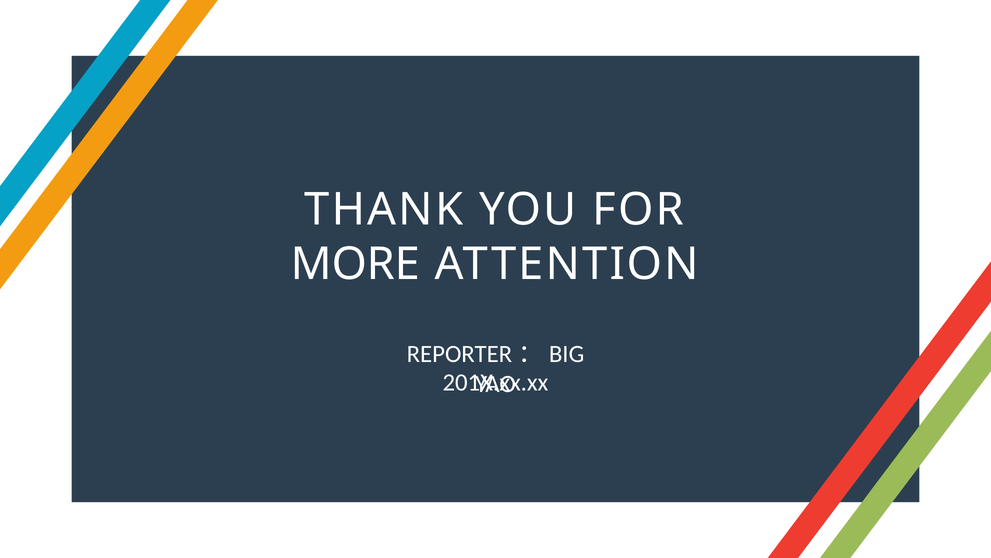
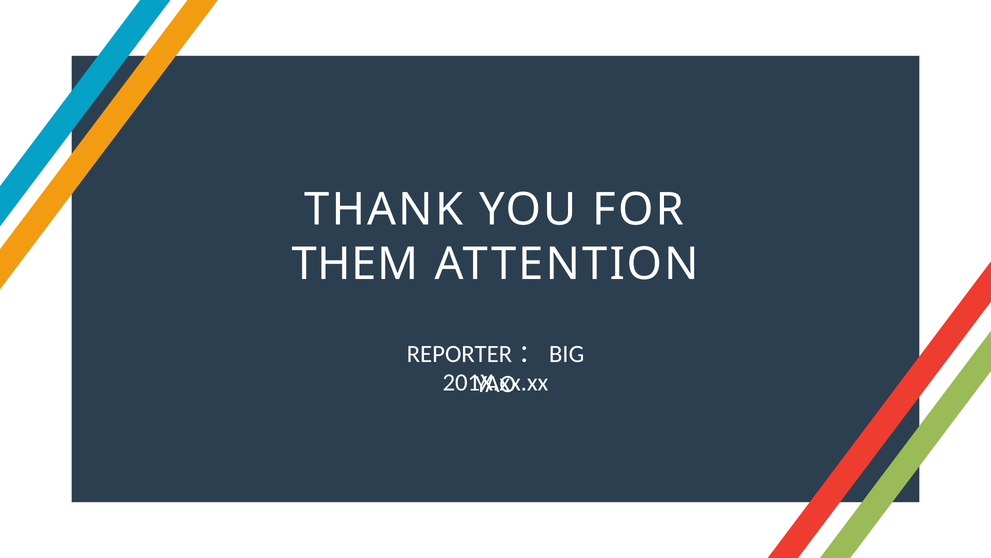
MORE: MORE -> THEM
